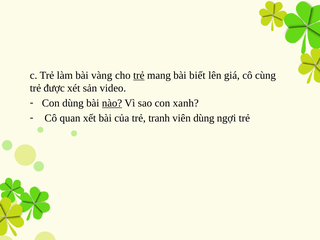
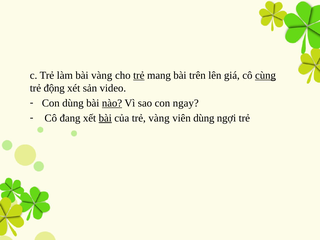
biết: biết -> trên
cùng underline: none -> present
được: được -> động
xanh: xanh -> ngay
quan: quan -> đang
bài at (105, 118) underline: none -> present
trẻ tranh: tranh -> vàng
